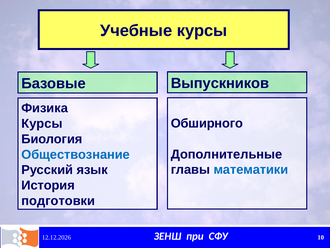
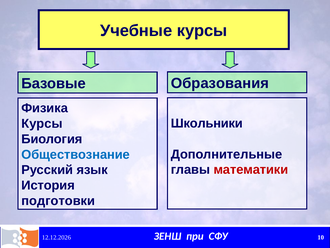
Выпускников: Выпускников -> Образования
Обширного: Обширного -> Школьники
математики colour: blue -> red
